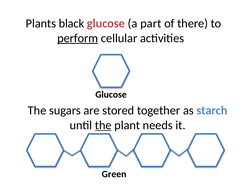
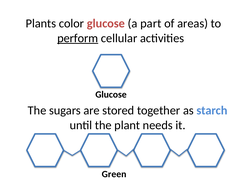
black: black -> color
there: there -> areas
the at (103, 125) underline: present -> none
